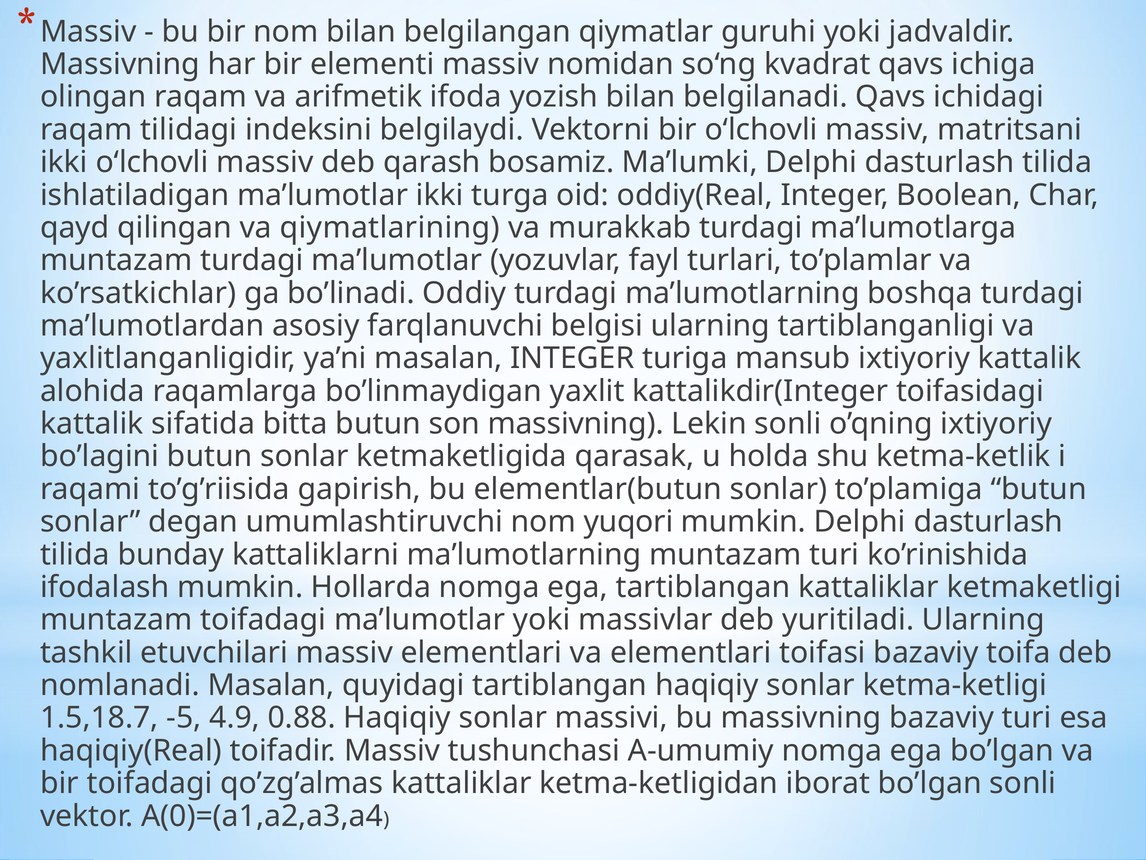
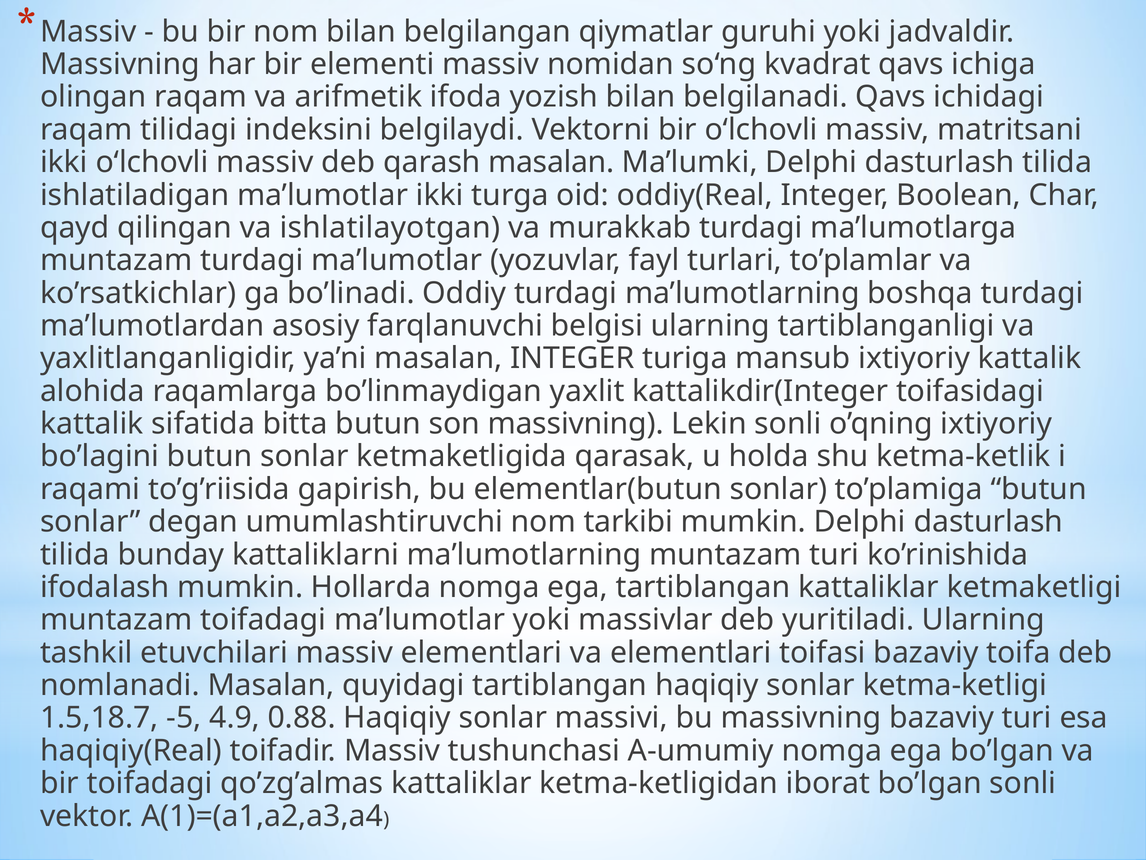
qarash bosamiz: bosamiz -> masalan
qiymatlarining: qiymatlarining -> ishlatilayotgan
yuqori: yuqori -> tarkibi
A(0)=(a1,a2,a3,a4: A(0)=(a1,a2,a3,a4 -> A(1)=(a1,a2,a3,a4
